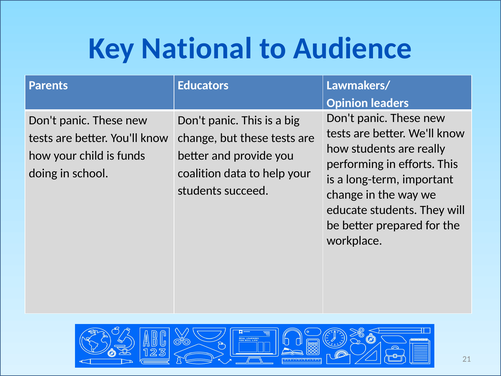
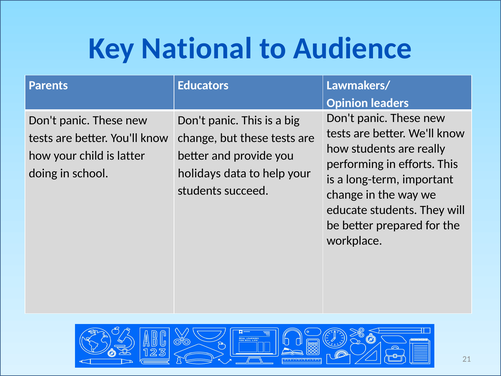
funds: funds -> latter
coalition: coalition -> holidays
